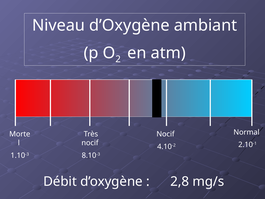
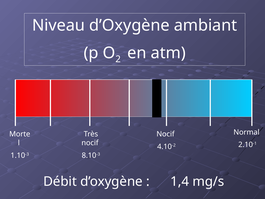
2,8: 2,8 -> 1,4
